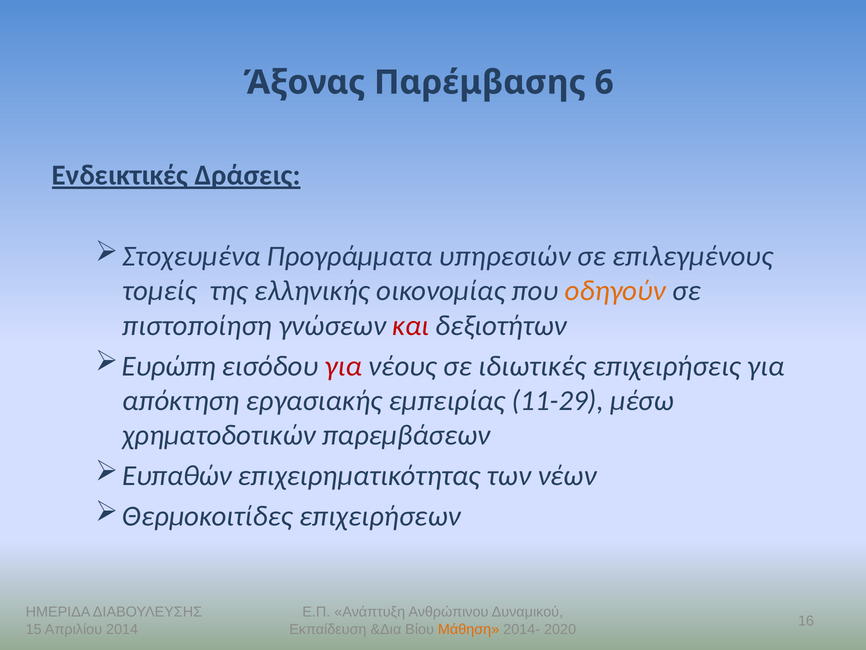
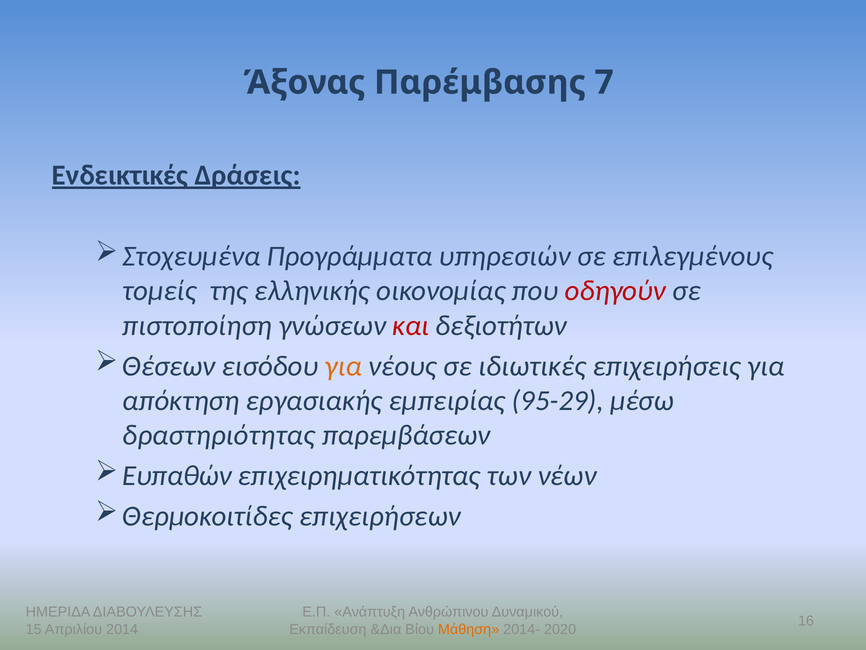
6: 6 -> 7
οδηγούν colour: orange -> red
Ευρώπη: Ευρώπη -> Θέσεων
για at (343, 366) colour: red -> orange
11-29: 11-29 -> 95-29
χρηματοδοτικών: χρηματοδοτικών -> δραστηριότητας
